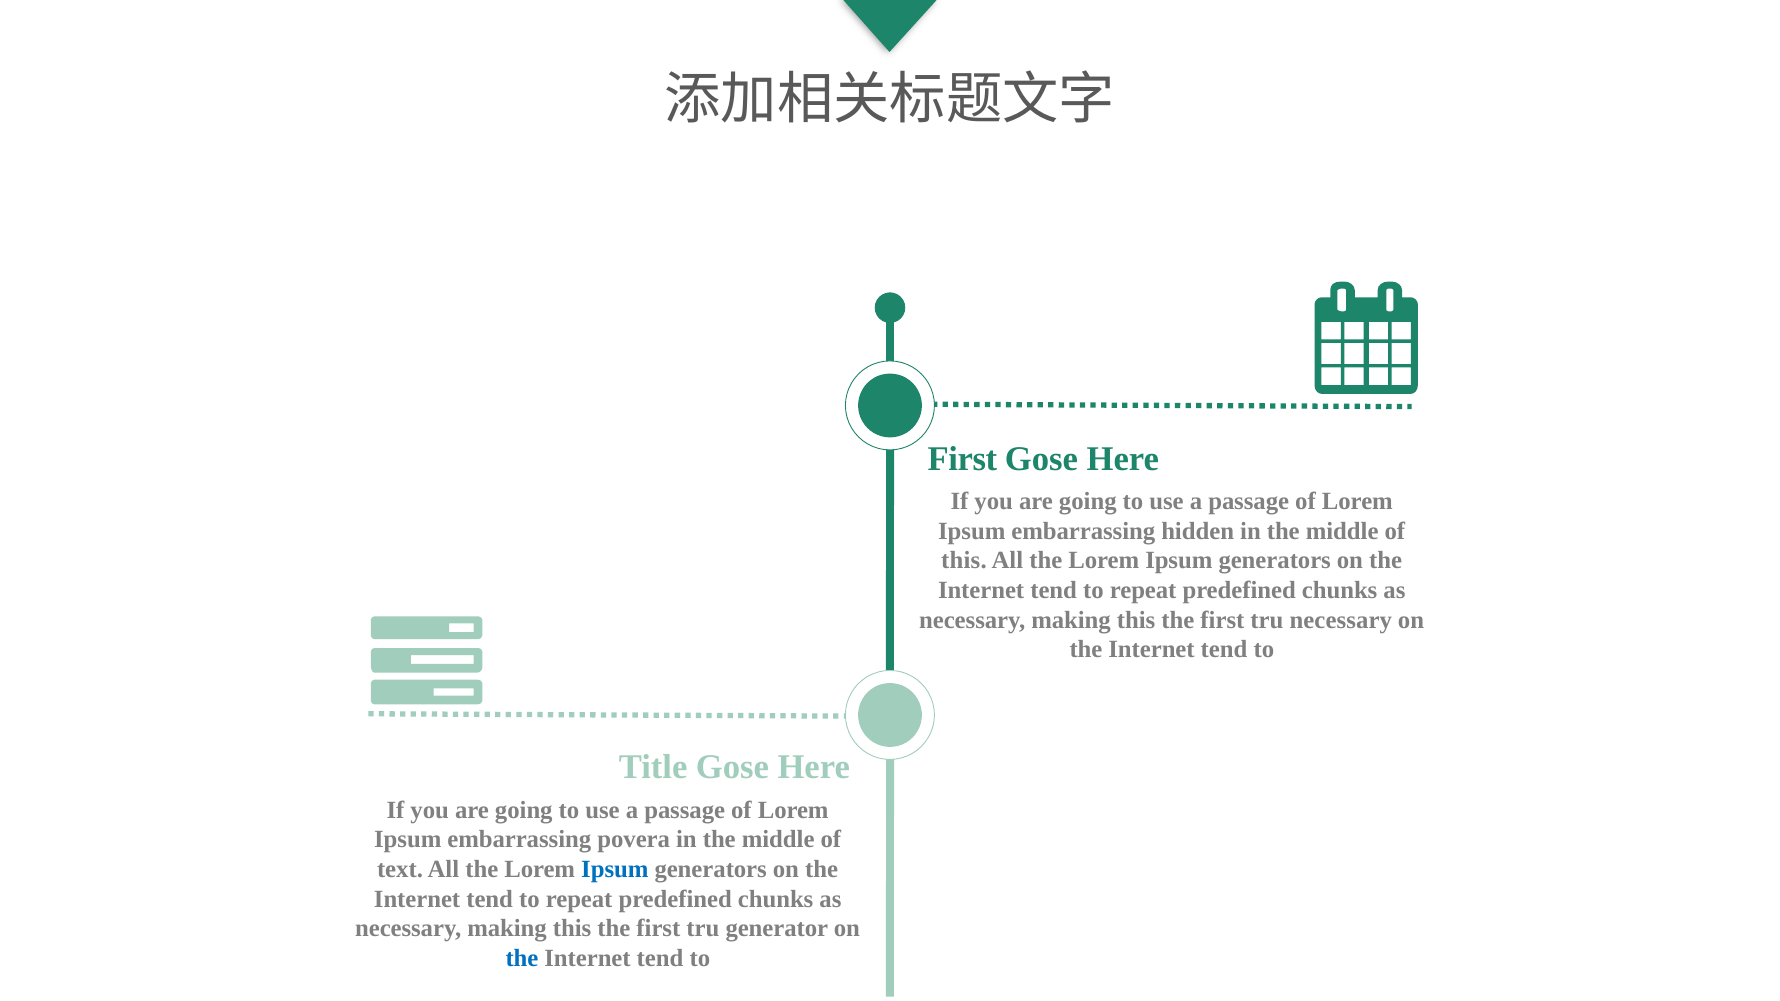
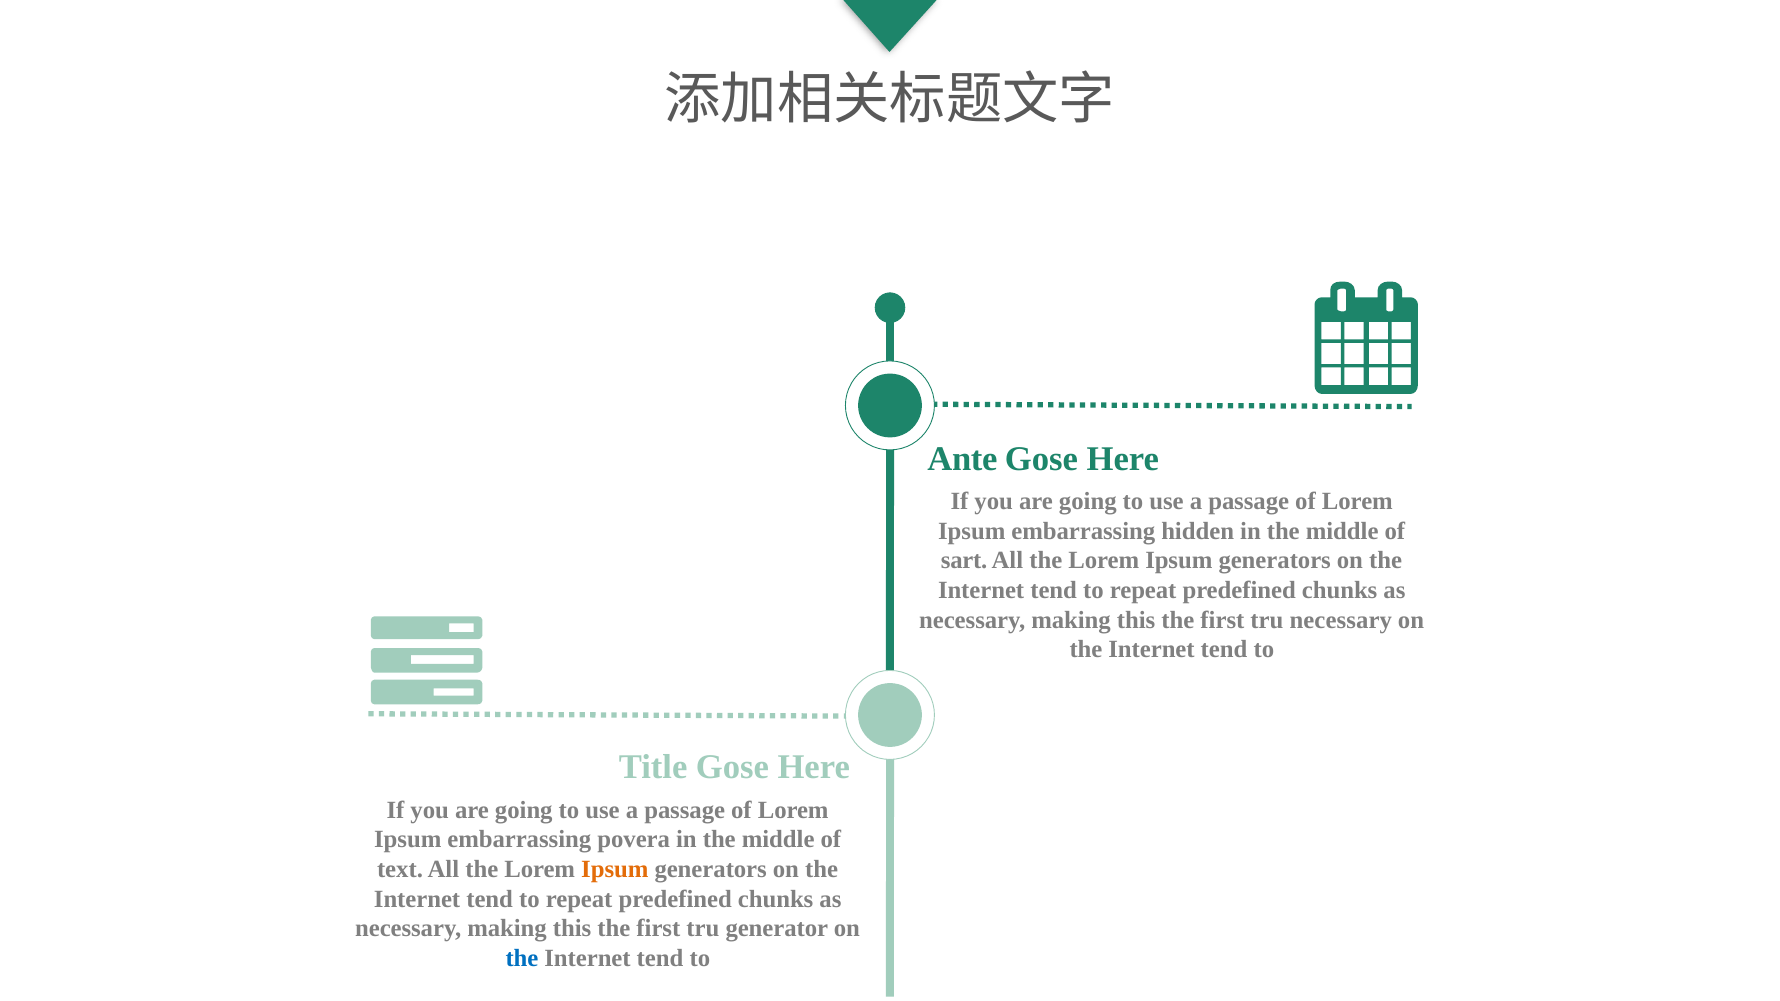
First at (962, 459): First -> Ante
this at (964, 561): this -> sart
Ipsum at (615, 869) colour: blue -> orange
